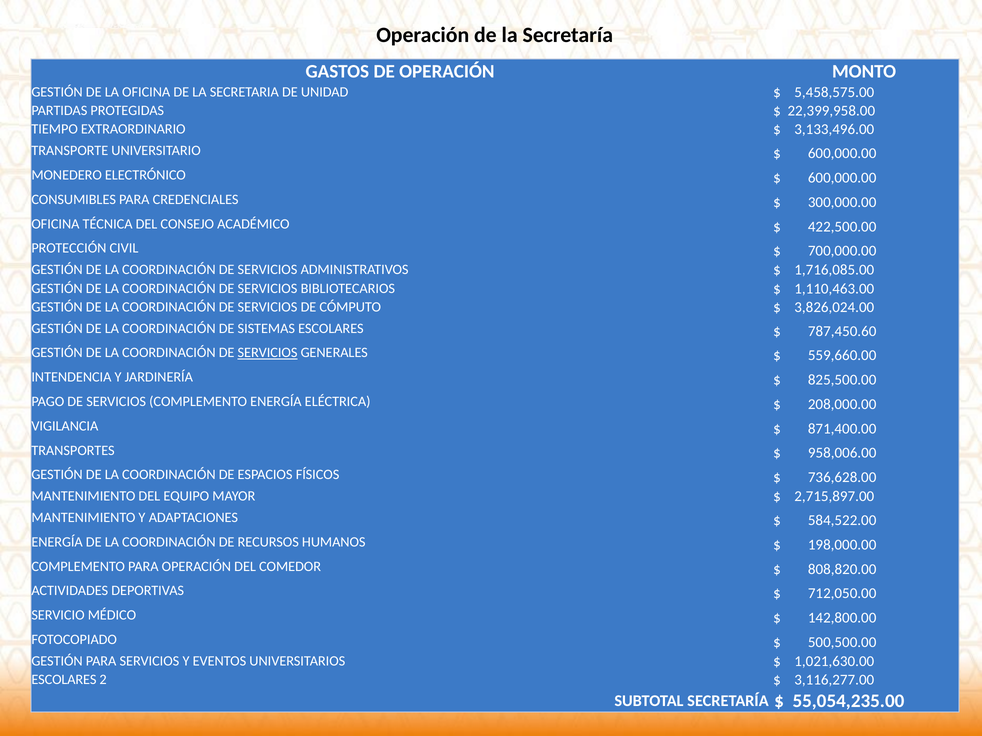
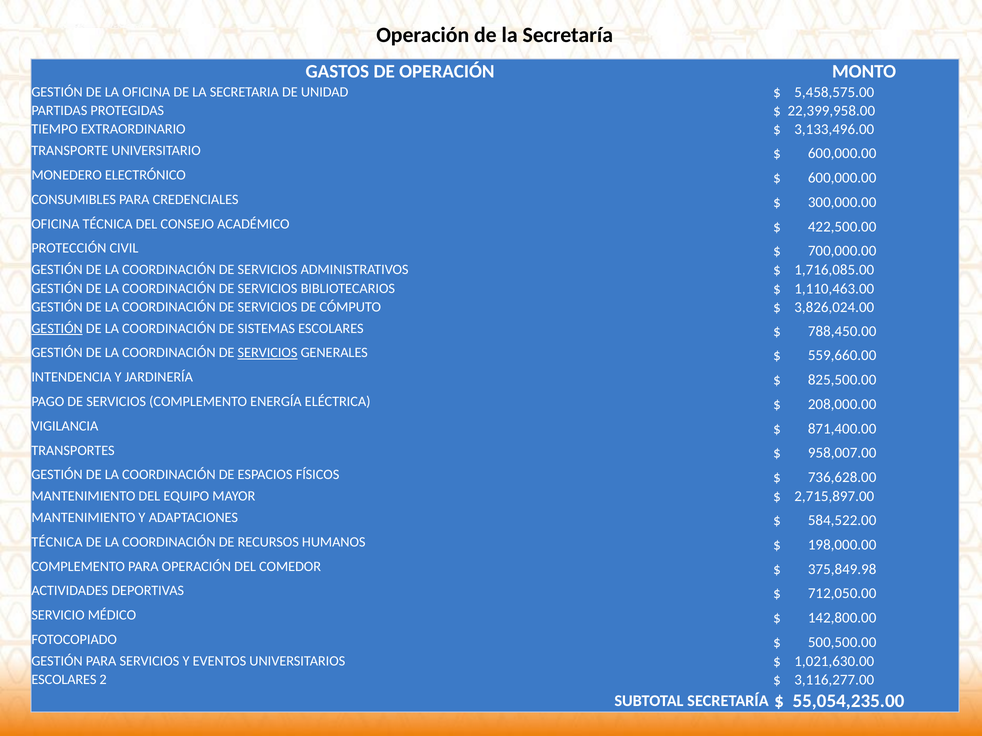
GESTIÓN at (57, 329) underline: none -> present
787,450.60: 787,450.60 -> 788,450.00
958,006.00: 958,006.00 -> 958,007.00
ENERGÍA at (57, 542): ENERGÍA -> TÉCNICA
808,820.00: 808,820.00 -> 375,849.98
